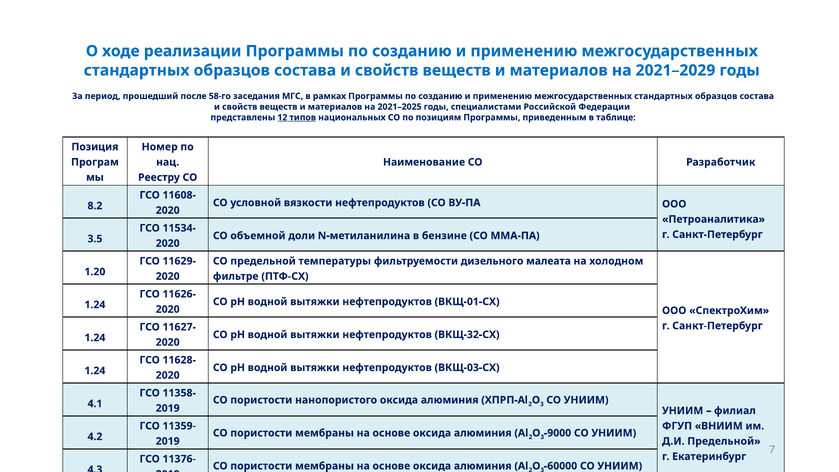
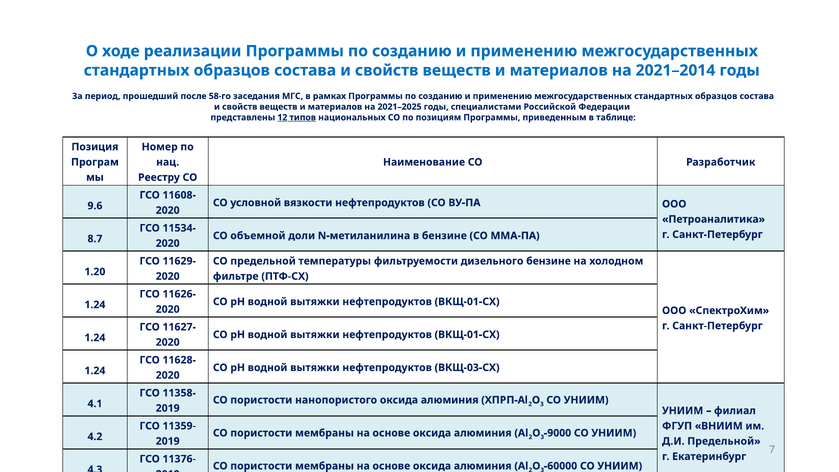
2021–2029: 2021–2029 -> 2021–2014
8.2: 8.2 -> 9.6
3.5: 3.5 -> 8.7
дизельного малеата: малеата -> бензине
ВКЩ-32-СХ at (467, 335): ВКЩ-32-СХ -> ВКЩ-01-СХ
